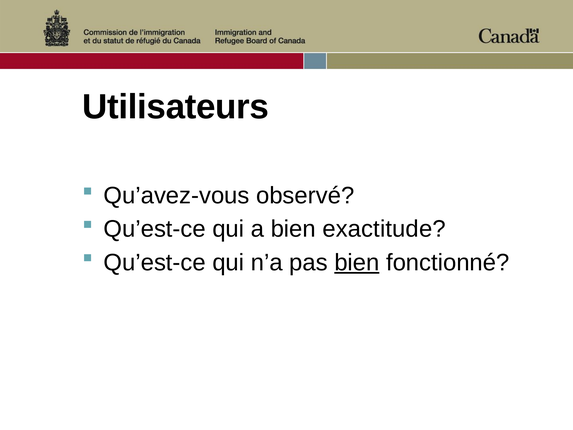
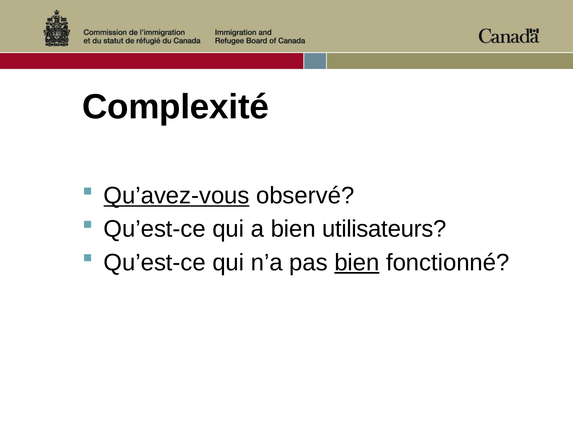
Utilisateurs: Utilisateurs -> Complexité
Qu’avez-vous underline: none -> present
exactitude: exactitude -> utilisateurs
